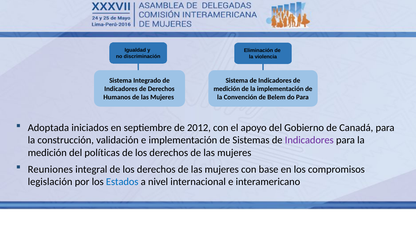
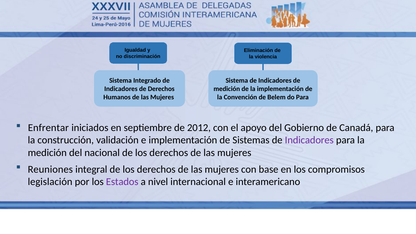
Adoptada: Adoptada -> Enfrentar
políticas: políticas -> nacional
Estados colour: blue -> purple
